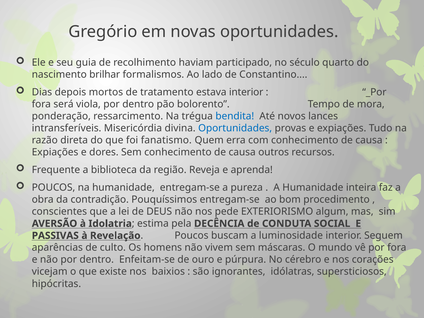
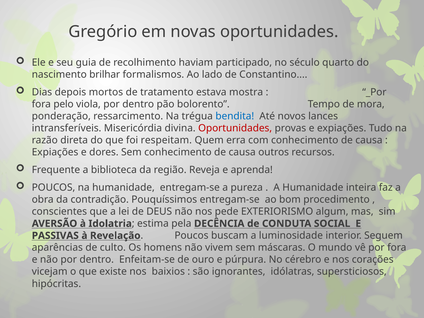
estava interior: interior -> mostra
será: será -> pelo
Oportunidades at (235, 128) colour: blue -> red
fanatismo: fanatismo -> respeitam
